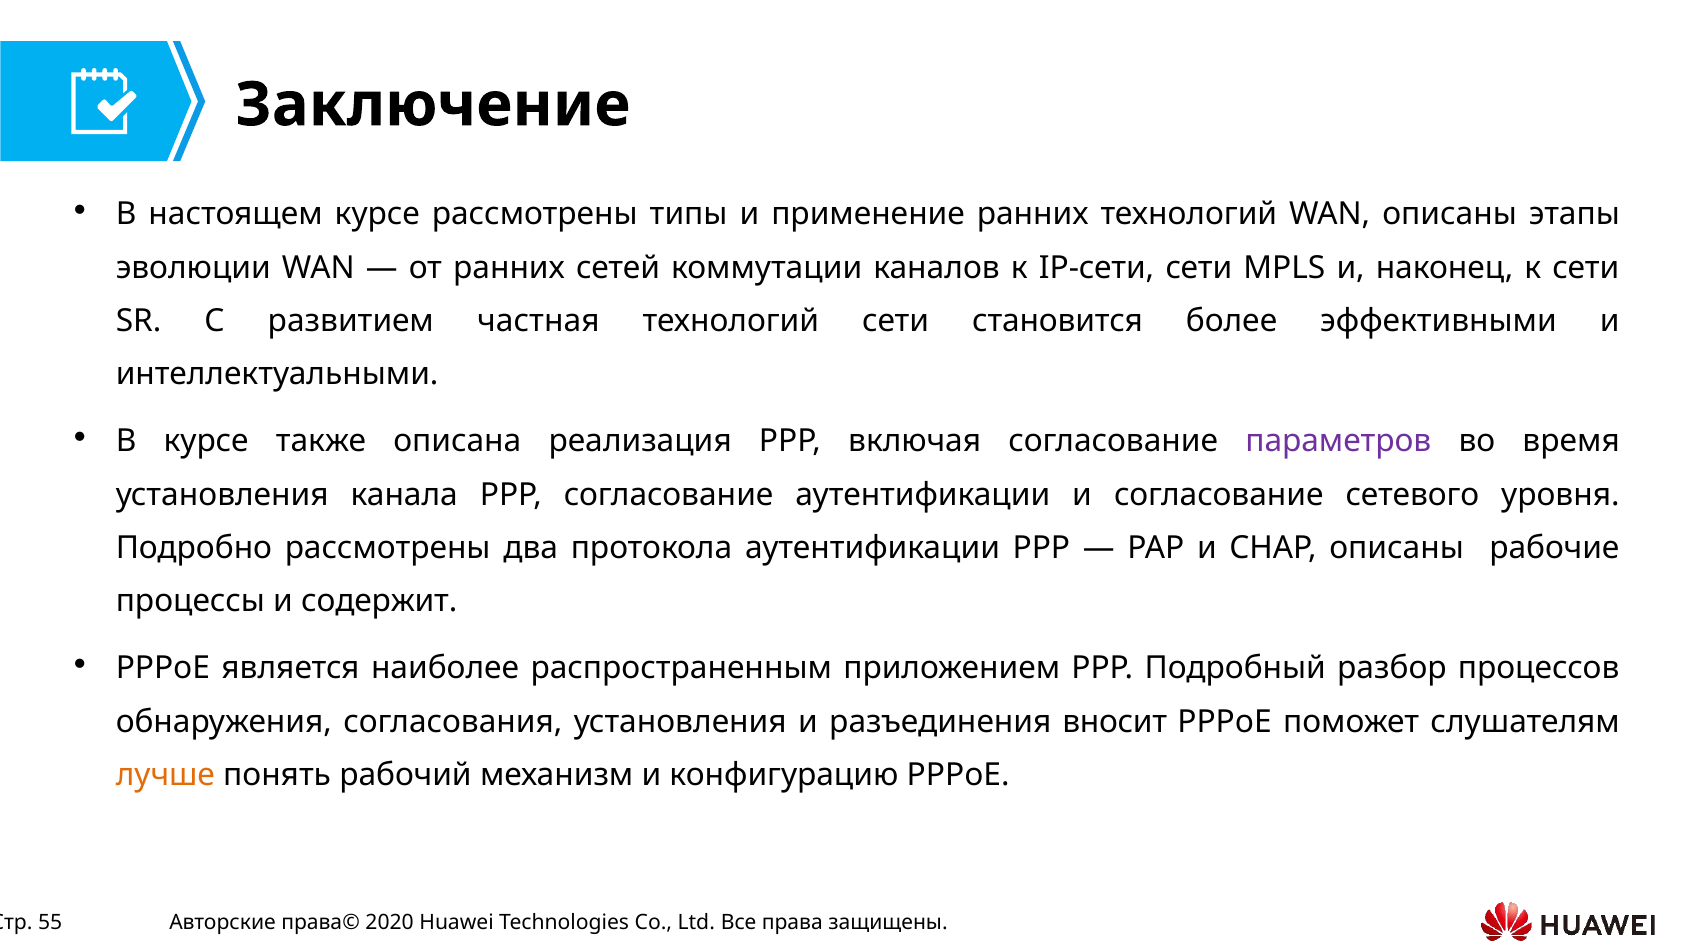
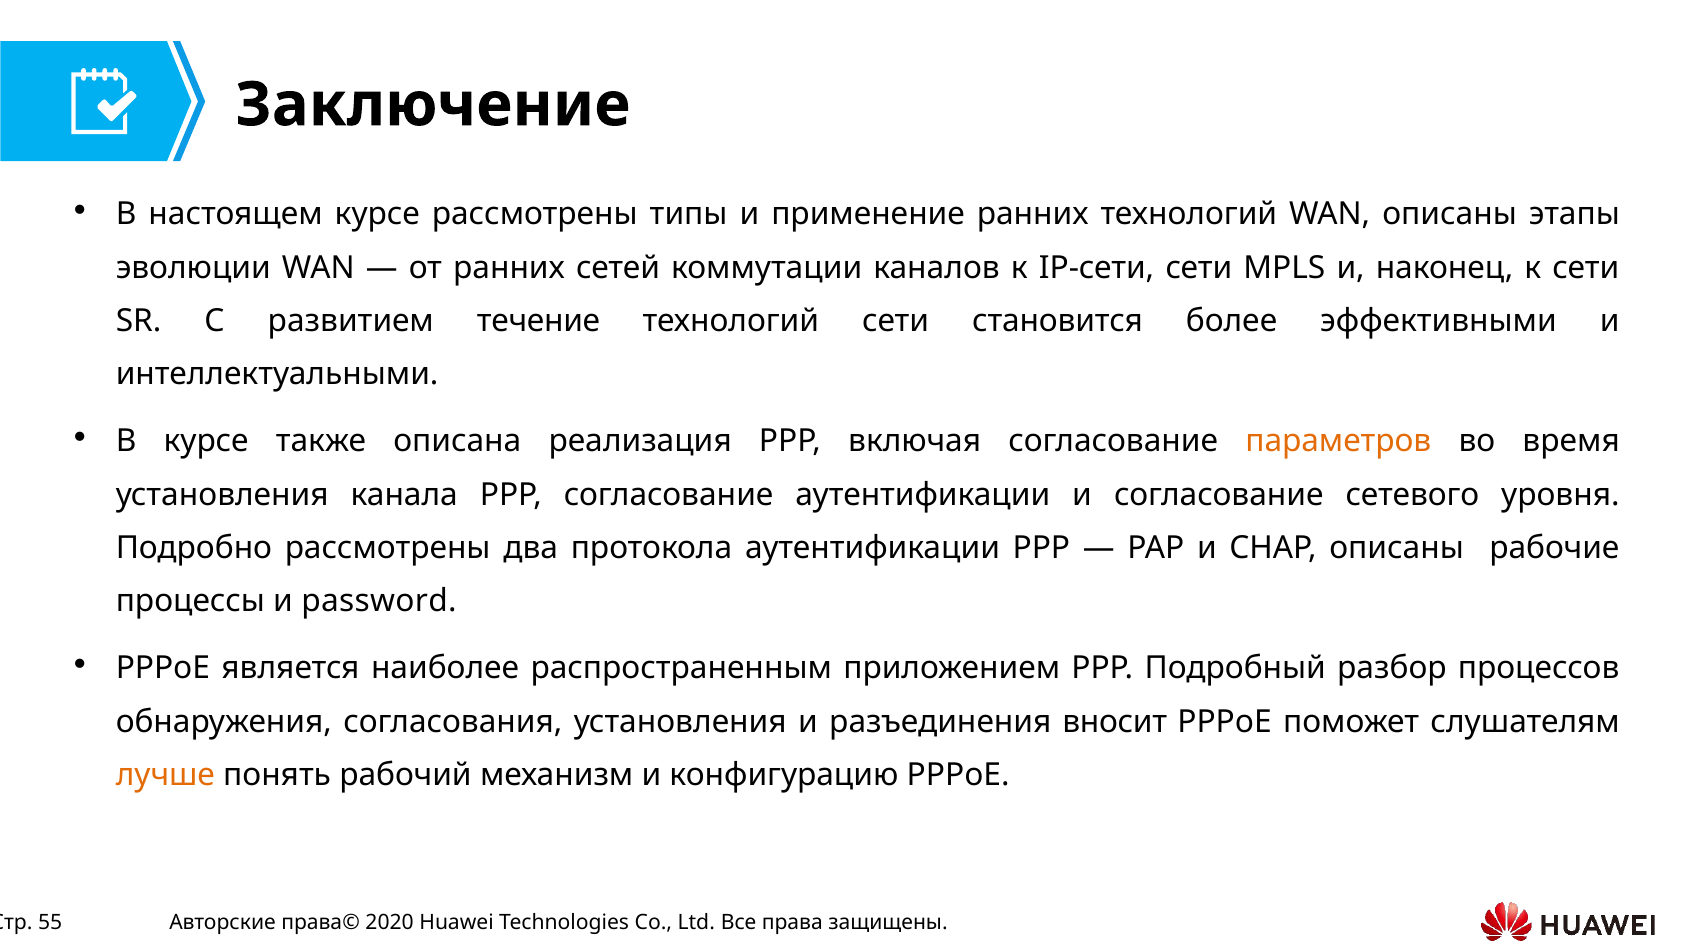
частная: частная -> течение
параметров colour: purple -> orange
содержит: содержит -> password
